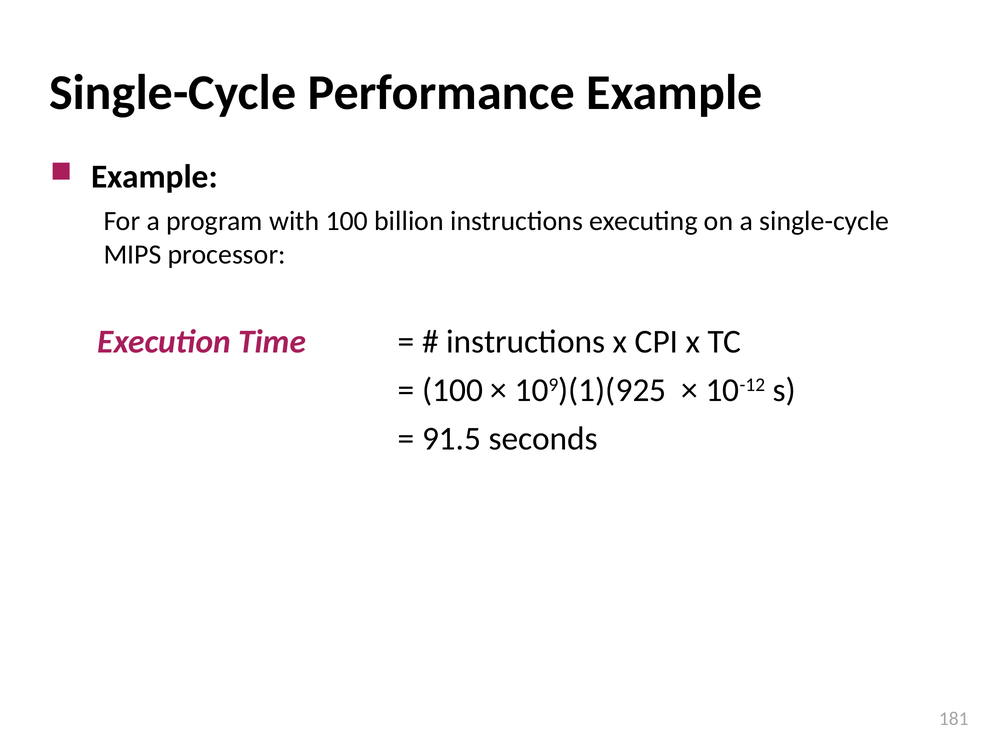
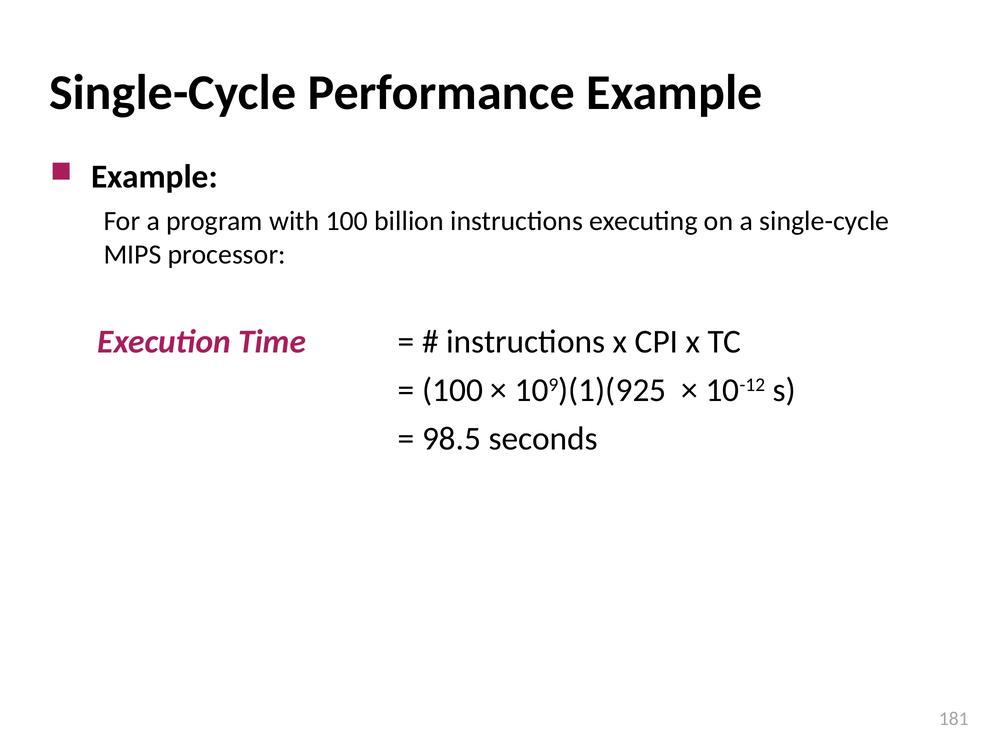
91.5: 91.5 -> 98.5
